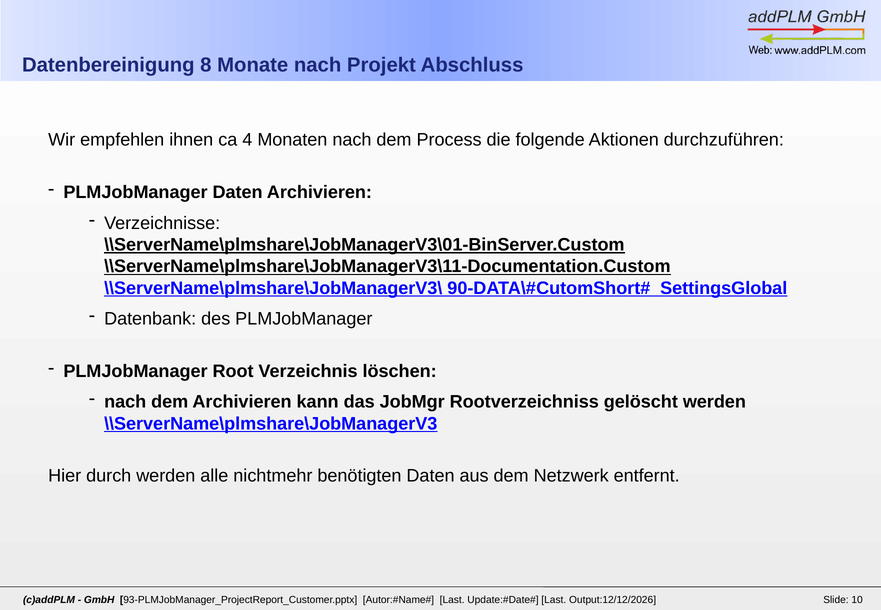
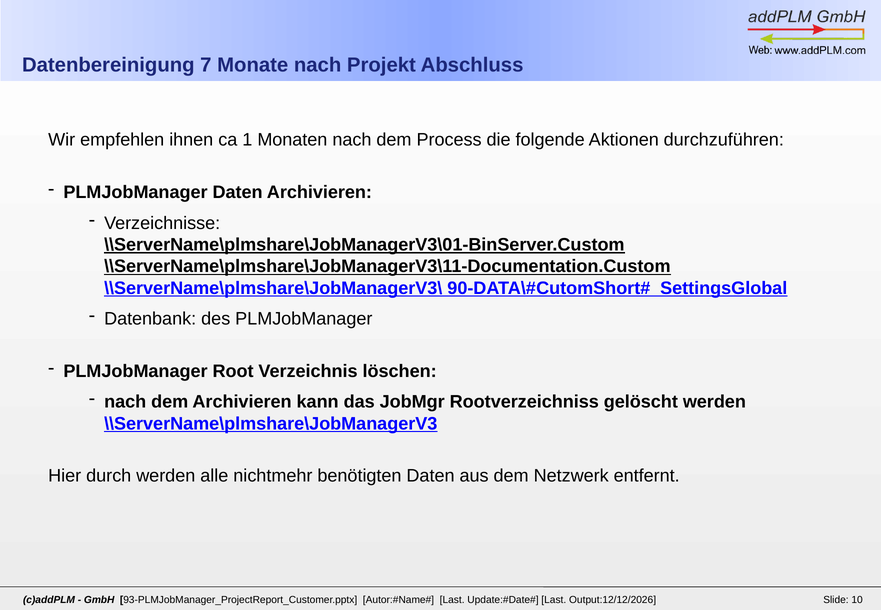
8: 8 -> 7
4: 4 -> 1
